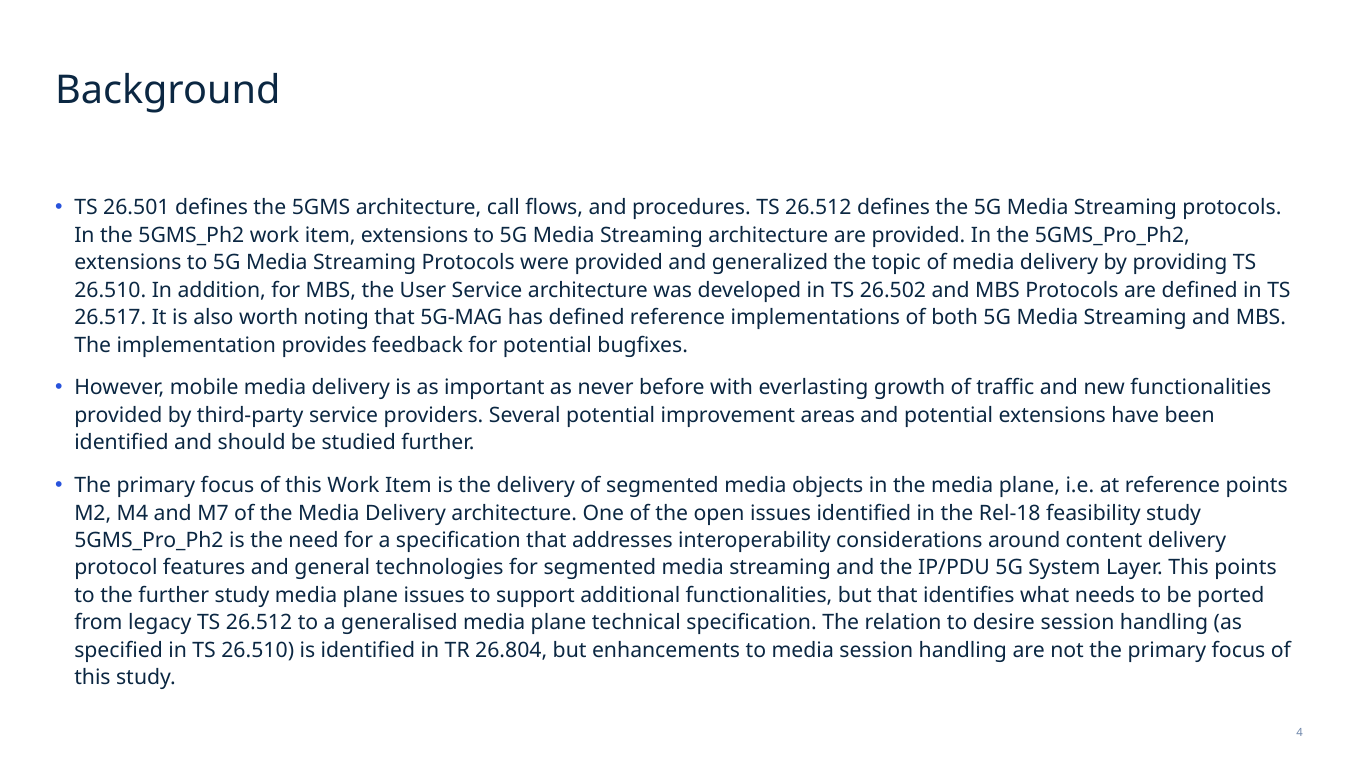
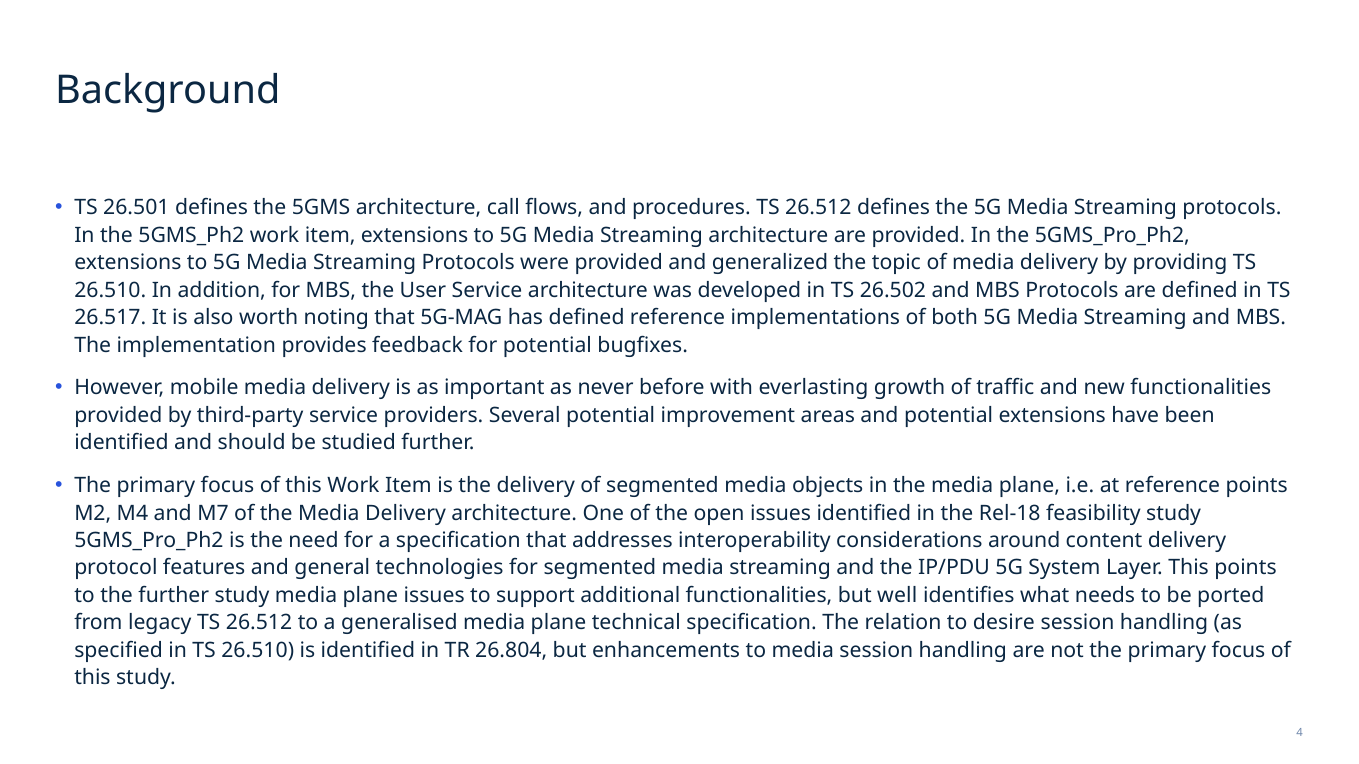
but that: that -> well
